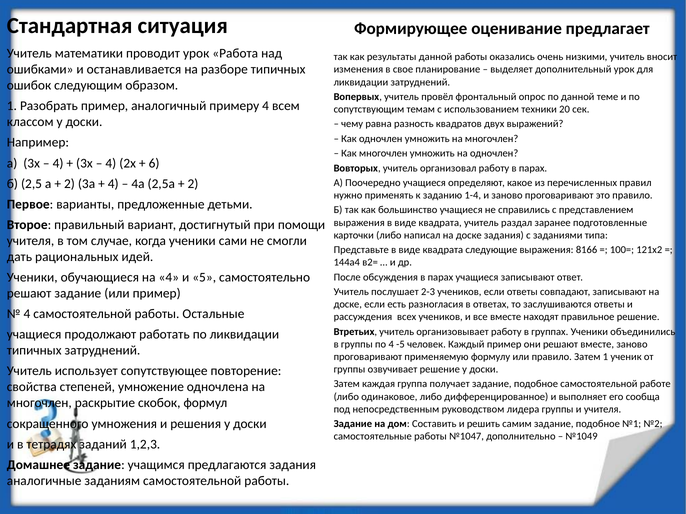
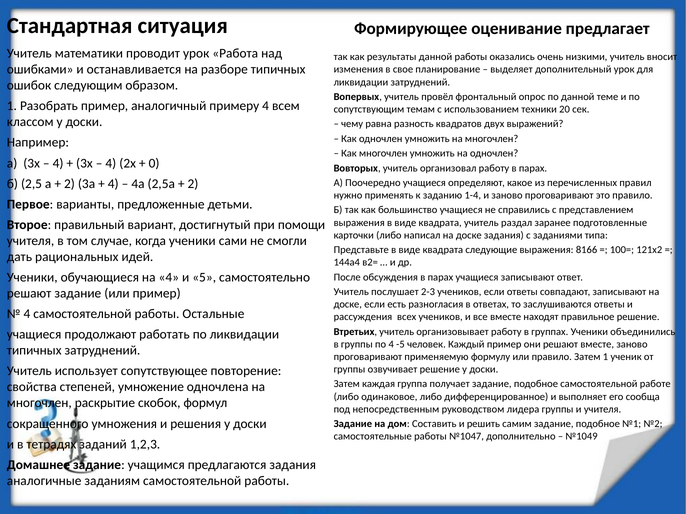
6: 6 -> 0
